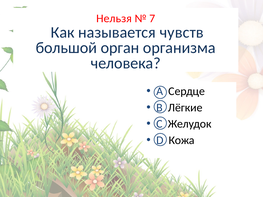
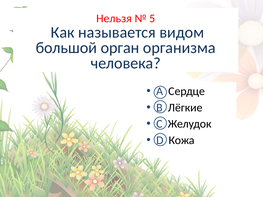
7: 7 -> 5
чувств: чувств -> видом
